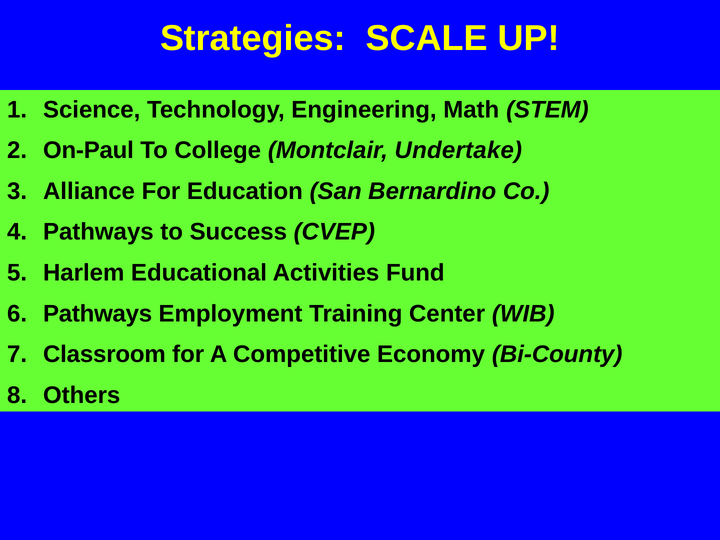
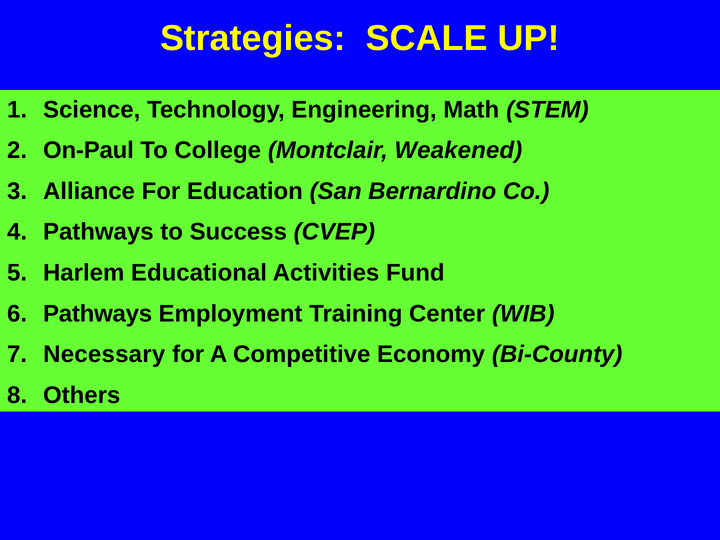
Undertake: Undertake -> Weakened
Classroom: Classroom -> Necessary
